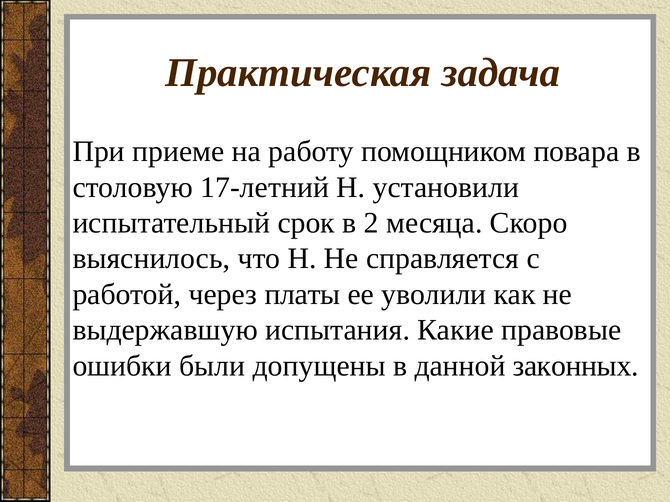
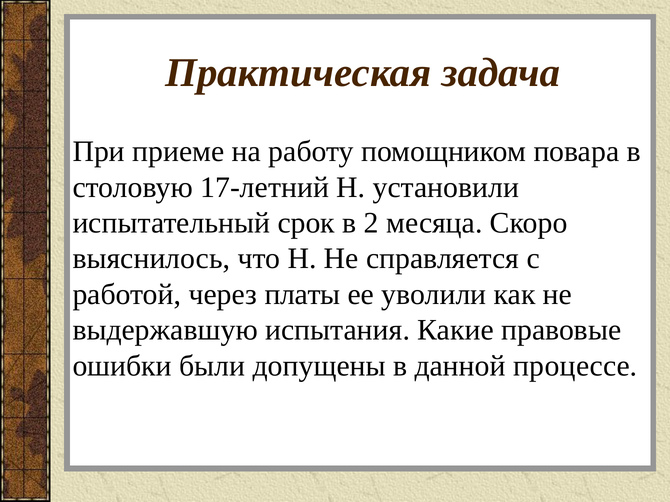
законных: законных -> процессе
